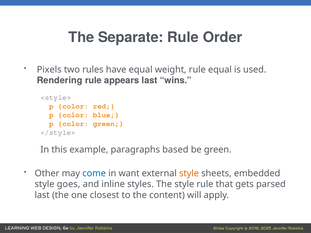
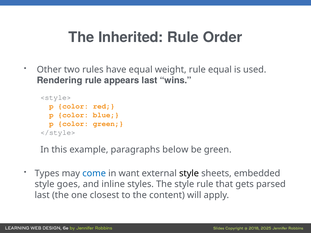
Separate: Separate -> Inherited
Pixels: Pixels -> Other
based: based -> below
Other: Other -> Types
style at (189, 173) colour: orange -> black
